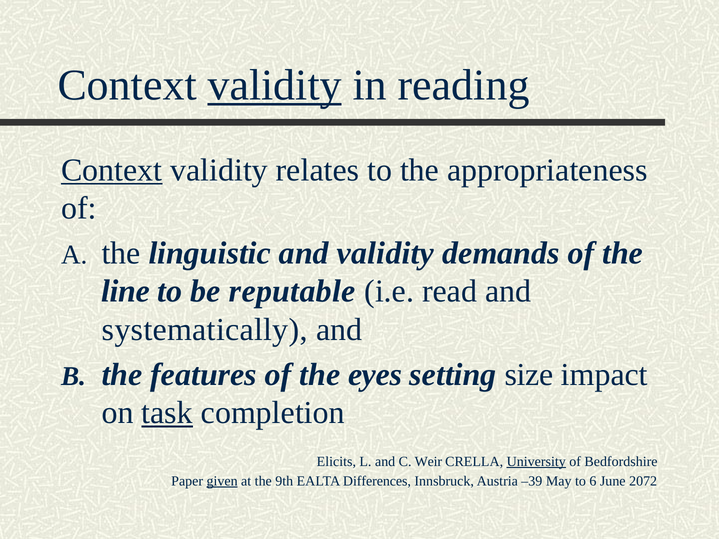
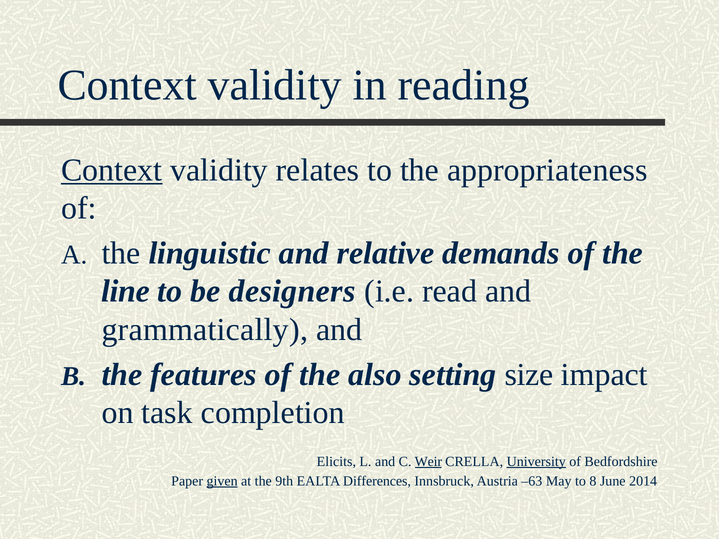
validity at (275, 85) underline: present -> none
and validity: validity -> relative
reputable: reputable -> designers
systematically: systematically -> grammatically
eyes: eyes -> also
task underline: present -> none
Weir underline: none -> present
–39: –39 -> –63
6: 6 -> 8
2072: 2072 -> 2014
